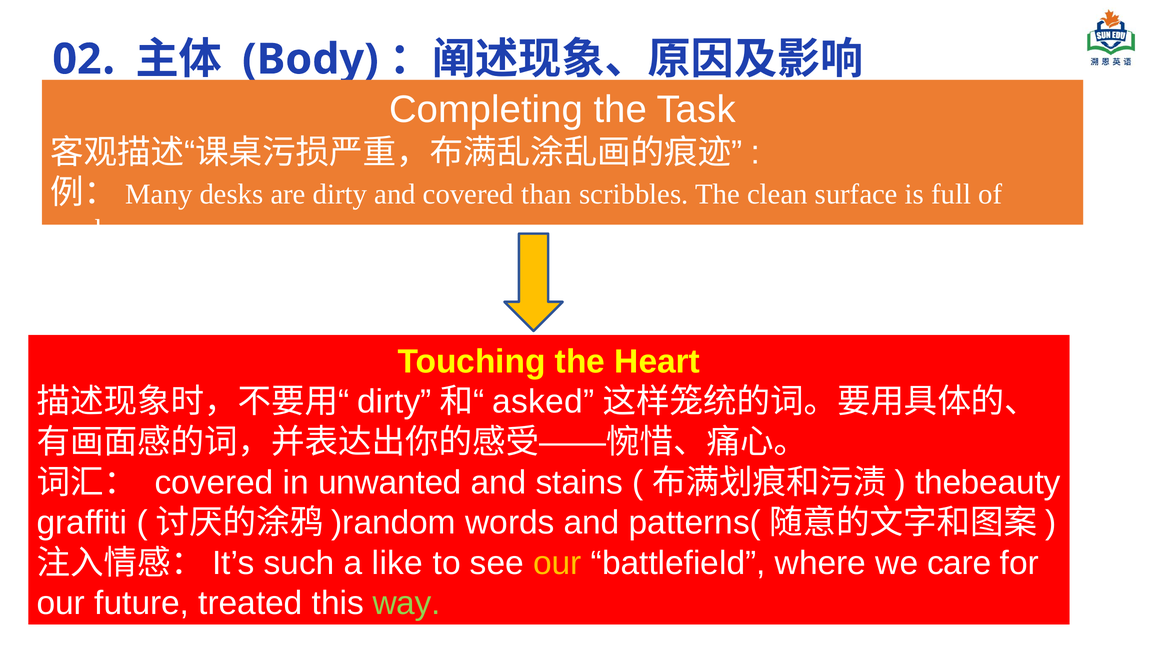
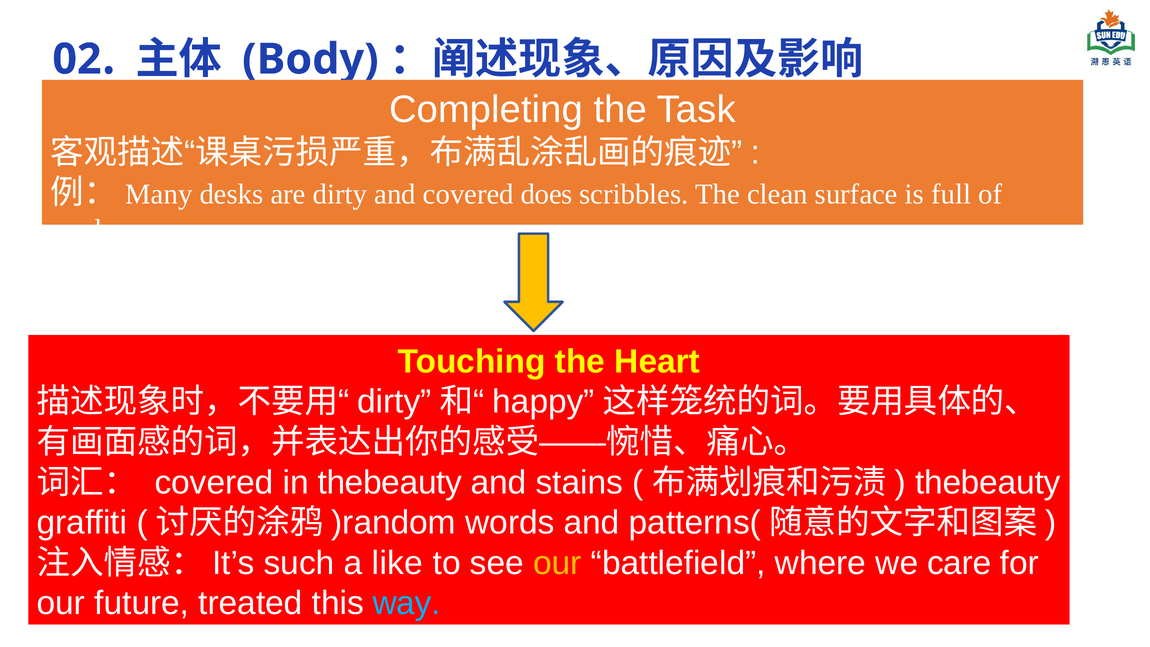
than: than -> does
asked: asked -> happy
in unwanted: unwanted -> thebeauty
way colour: light green -> light blue
